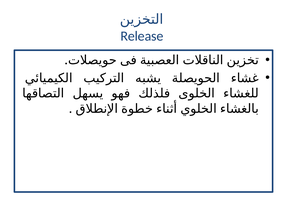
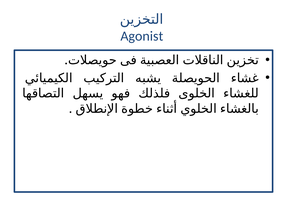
Release: Release -> Agonist
